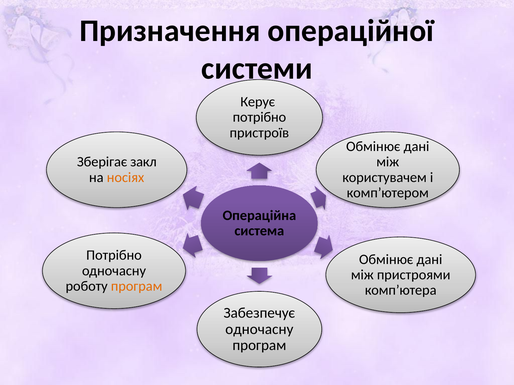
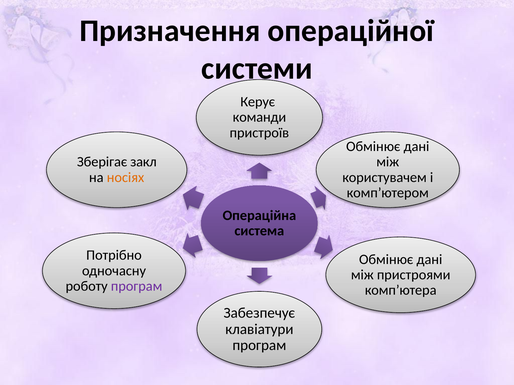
потрібно at (259, 117): потрібно -> команди
програм at (137, 286) colour: orange -> purple
одночасну at (259, 329): одночасну -> клавіатури
